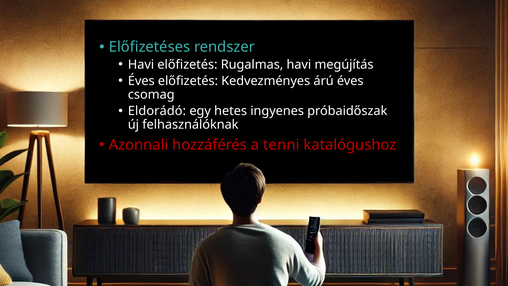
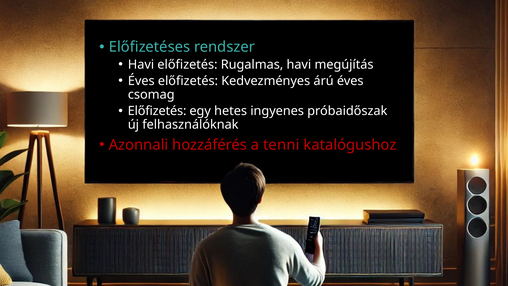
Eldorádó at (157, 111): Eldorádó -> Előfizetés
